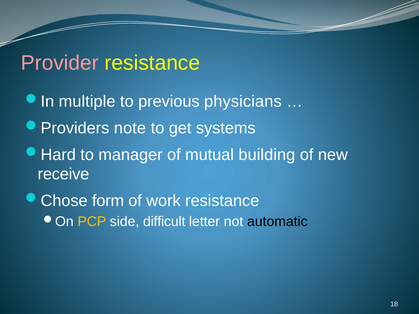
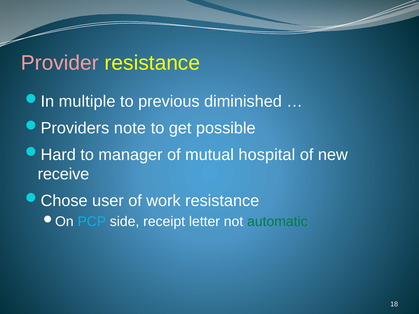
physicians: physicians -> diminished
systems: systems -> possible
building: building -> hospital
form: form -> user
PCP colour: yellow -> light blue
difficult: difficult -> receipt
automatic colour: black -> green
